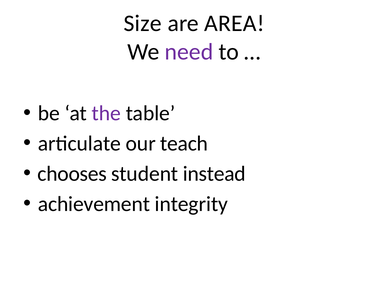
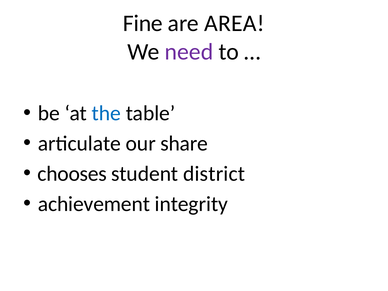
Size: Size -> Fine
the colour: purple -> blue
teach: teach -> share
instead: instead -> district
